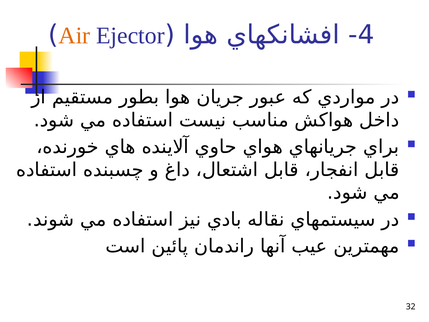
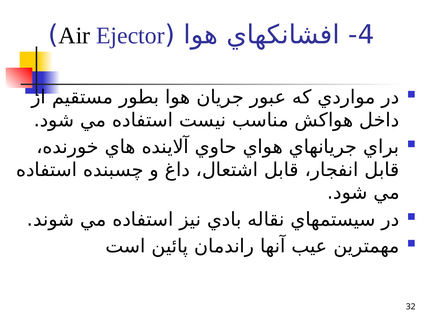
Air colour: orange -> black
